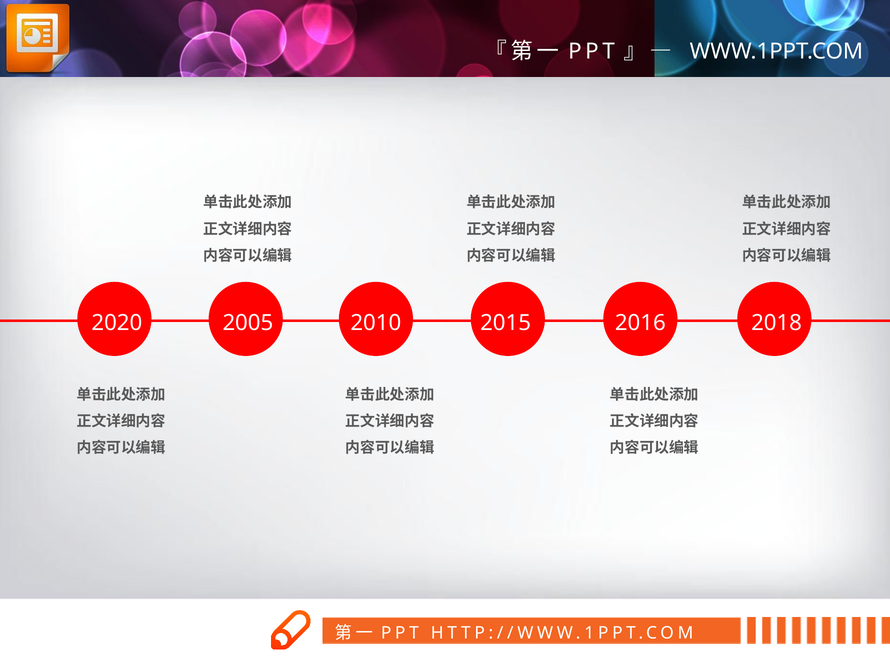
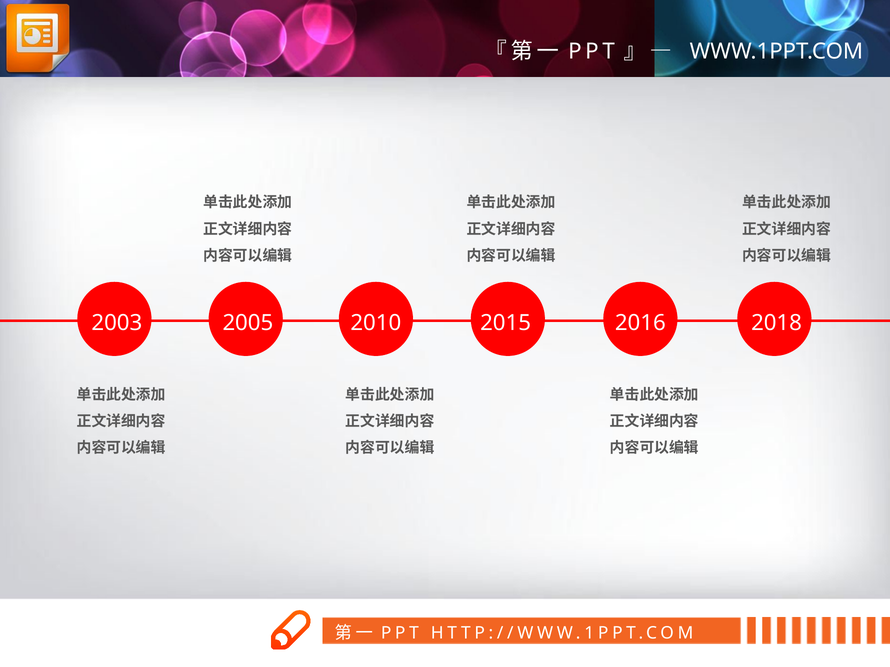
2020: 2020 -> 2003
